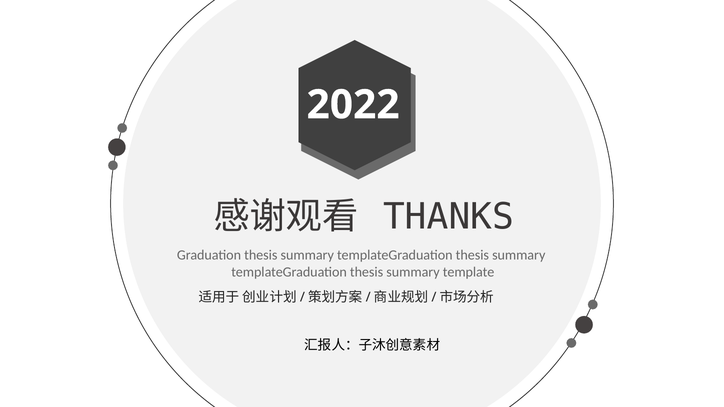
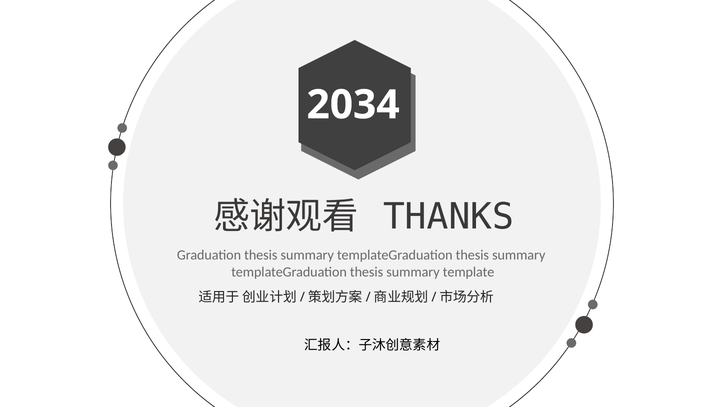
2022: 2022 -> 2034
